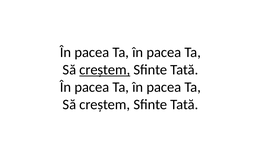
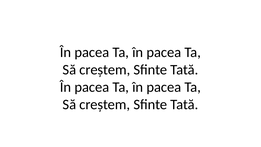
creștem at (105, 70) underline: present -> none
